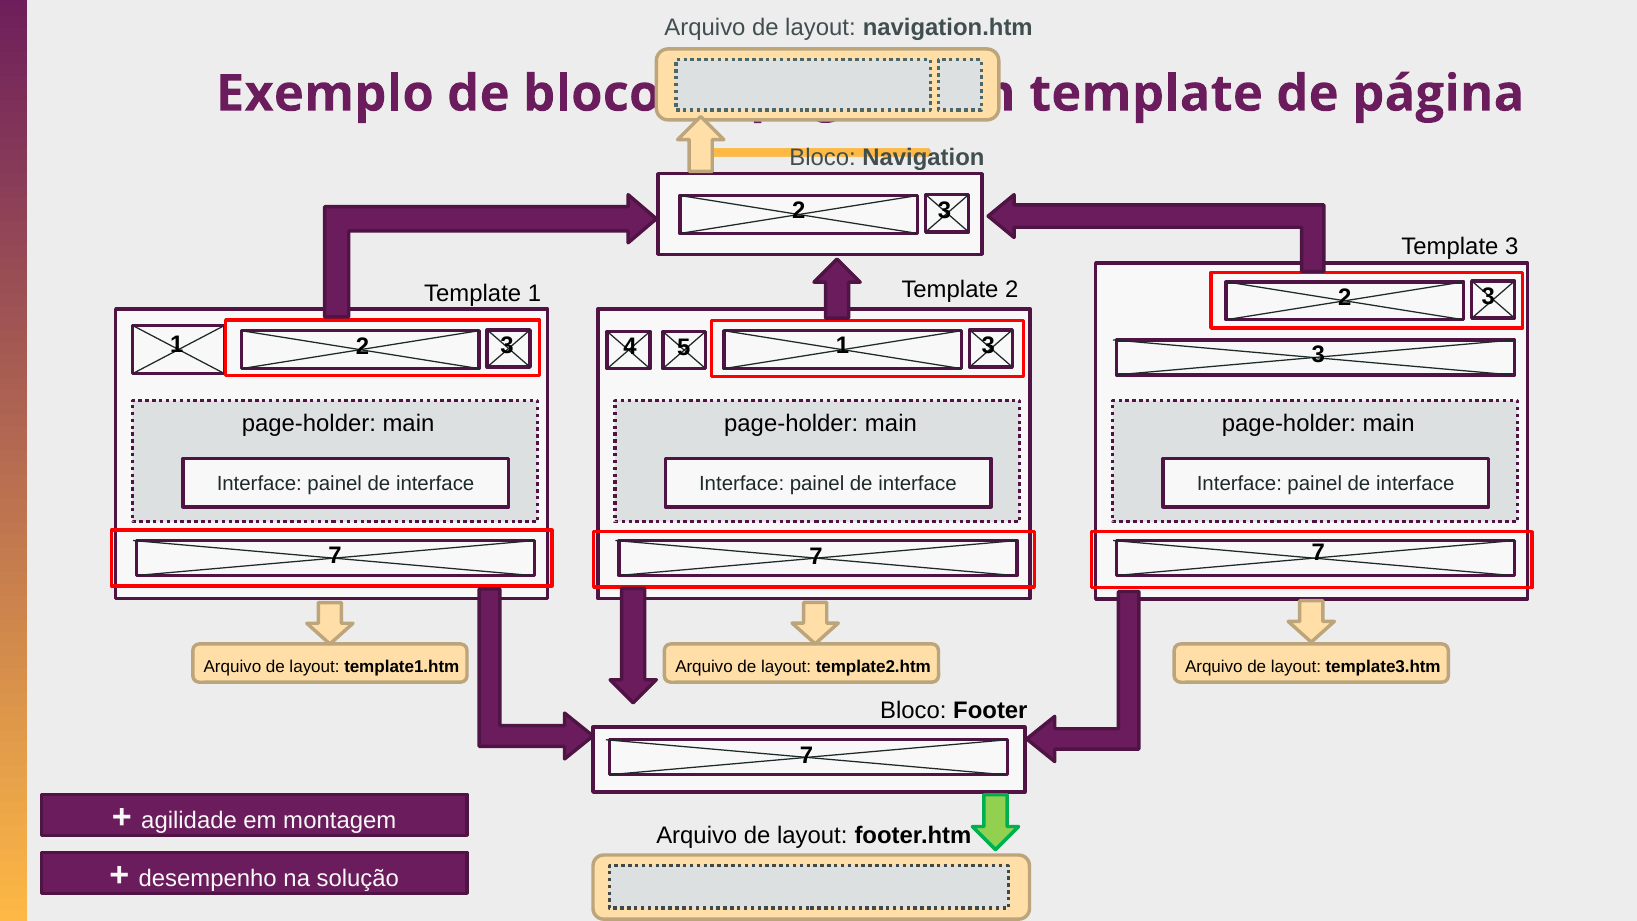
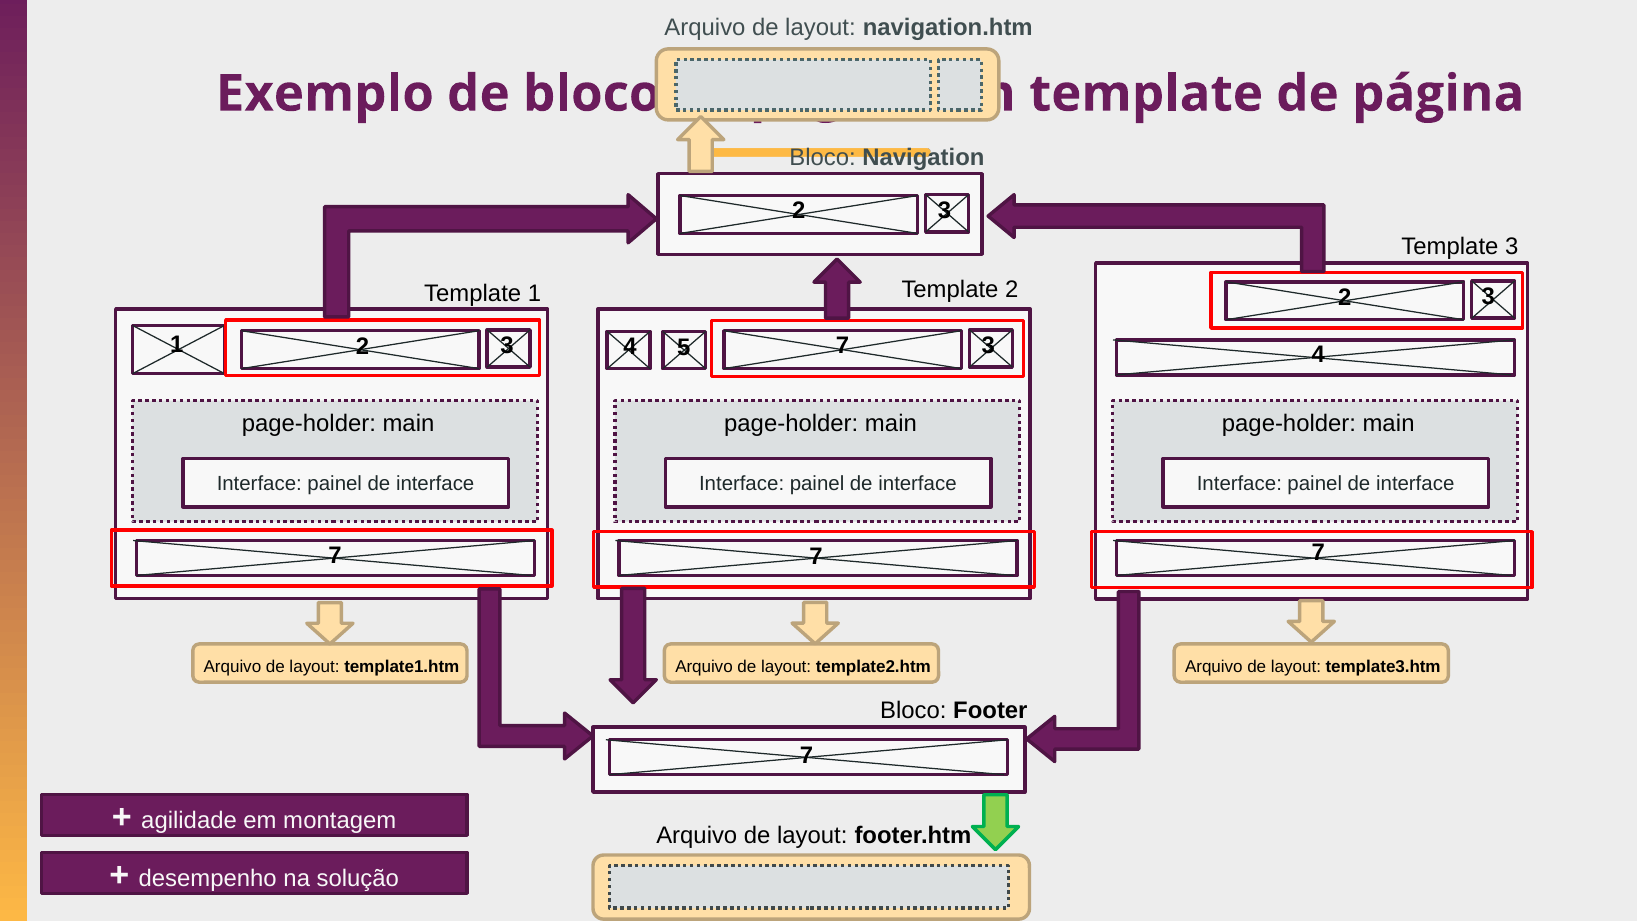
2 1: 1 -> 7
5 3: 3 -> 4
